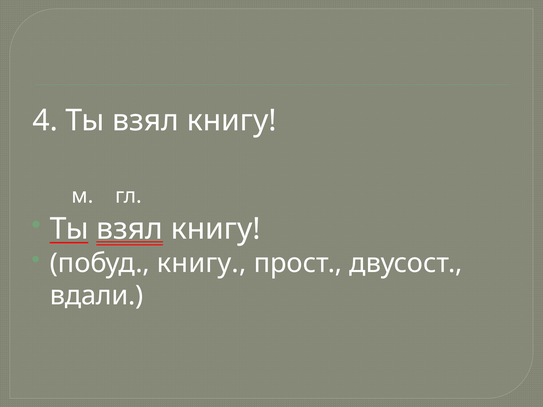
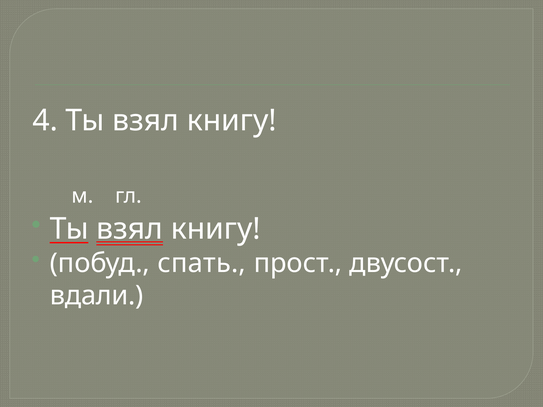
побуд книгу: книгу -> спать
